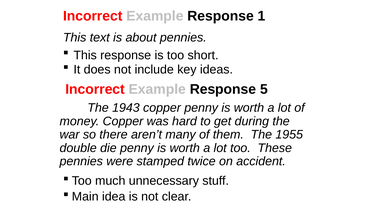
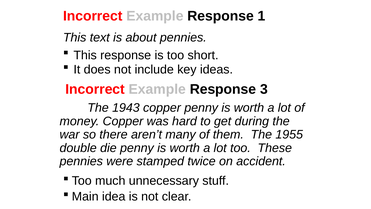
5: 5 -> 3
